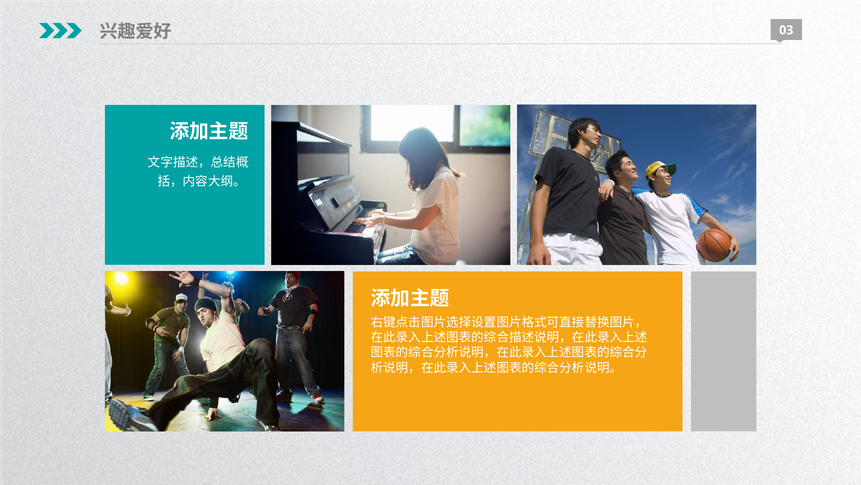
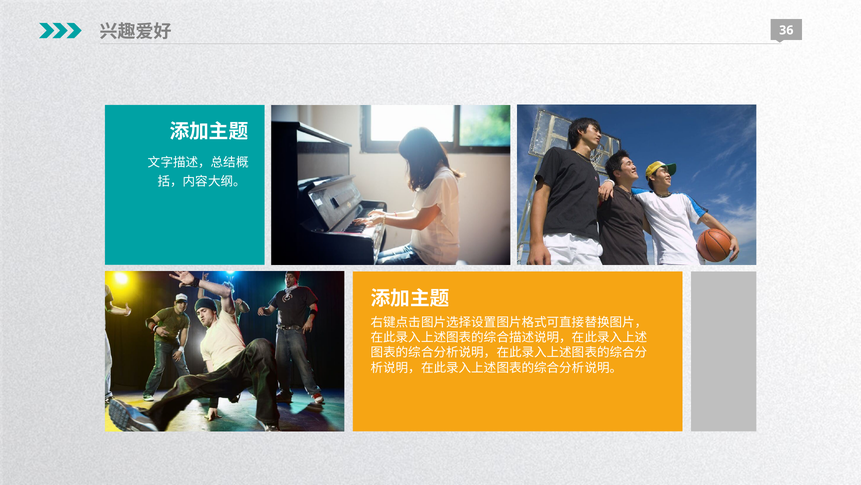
03: 03 -> 36
